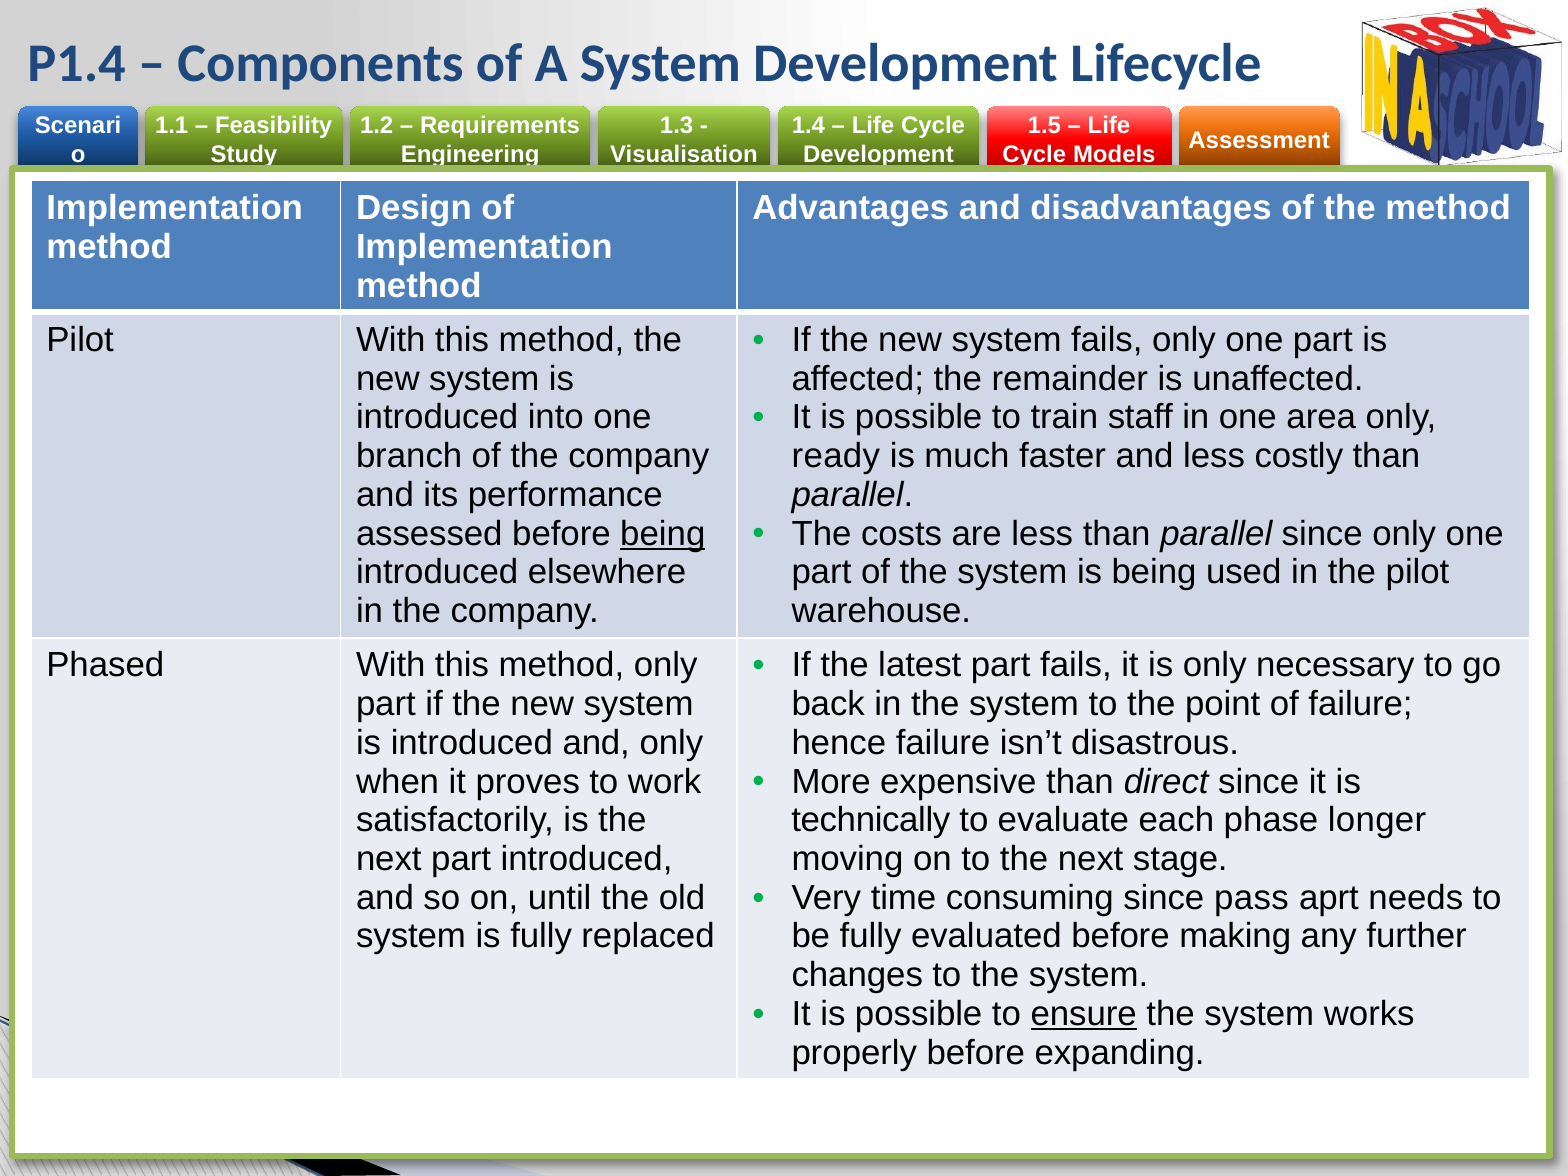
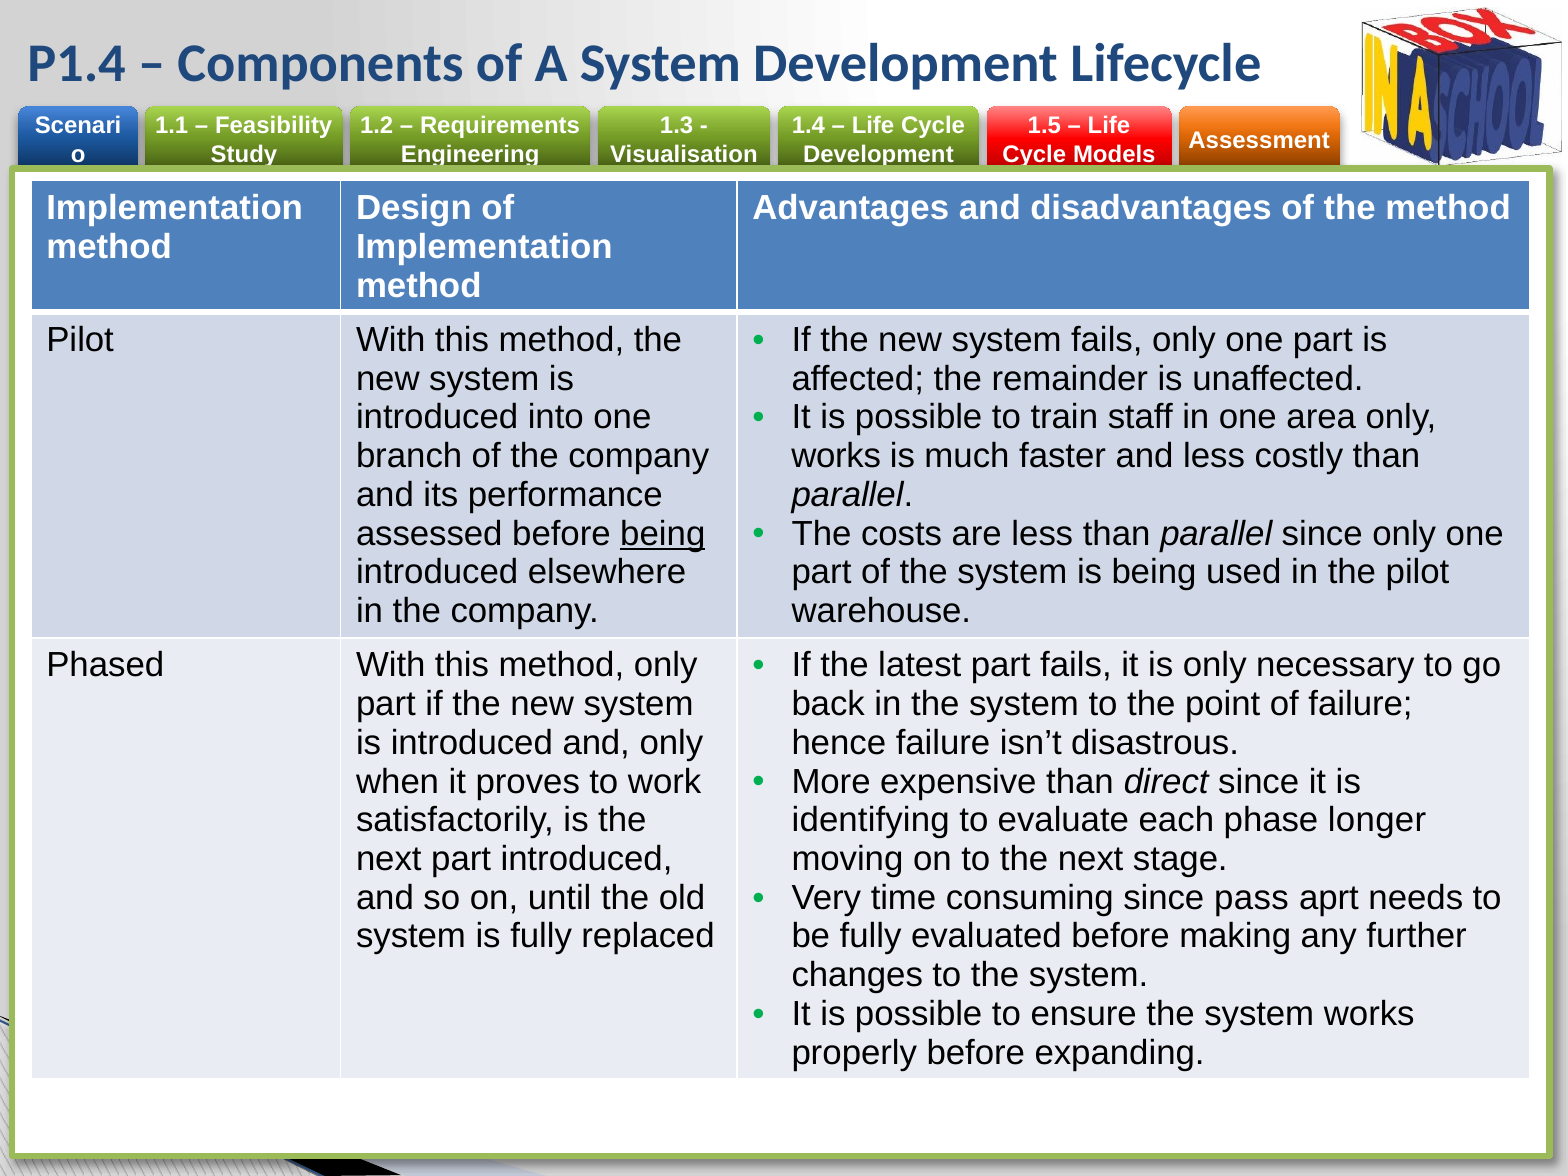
ready at (836, 456): ready -> works
technically: technically -> identifying
ensure underline: present -> none
